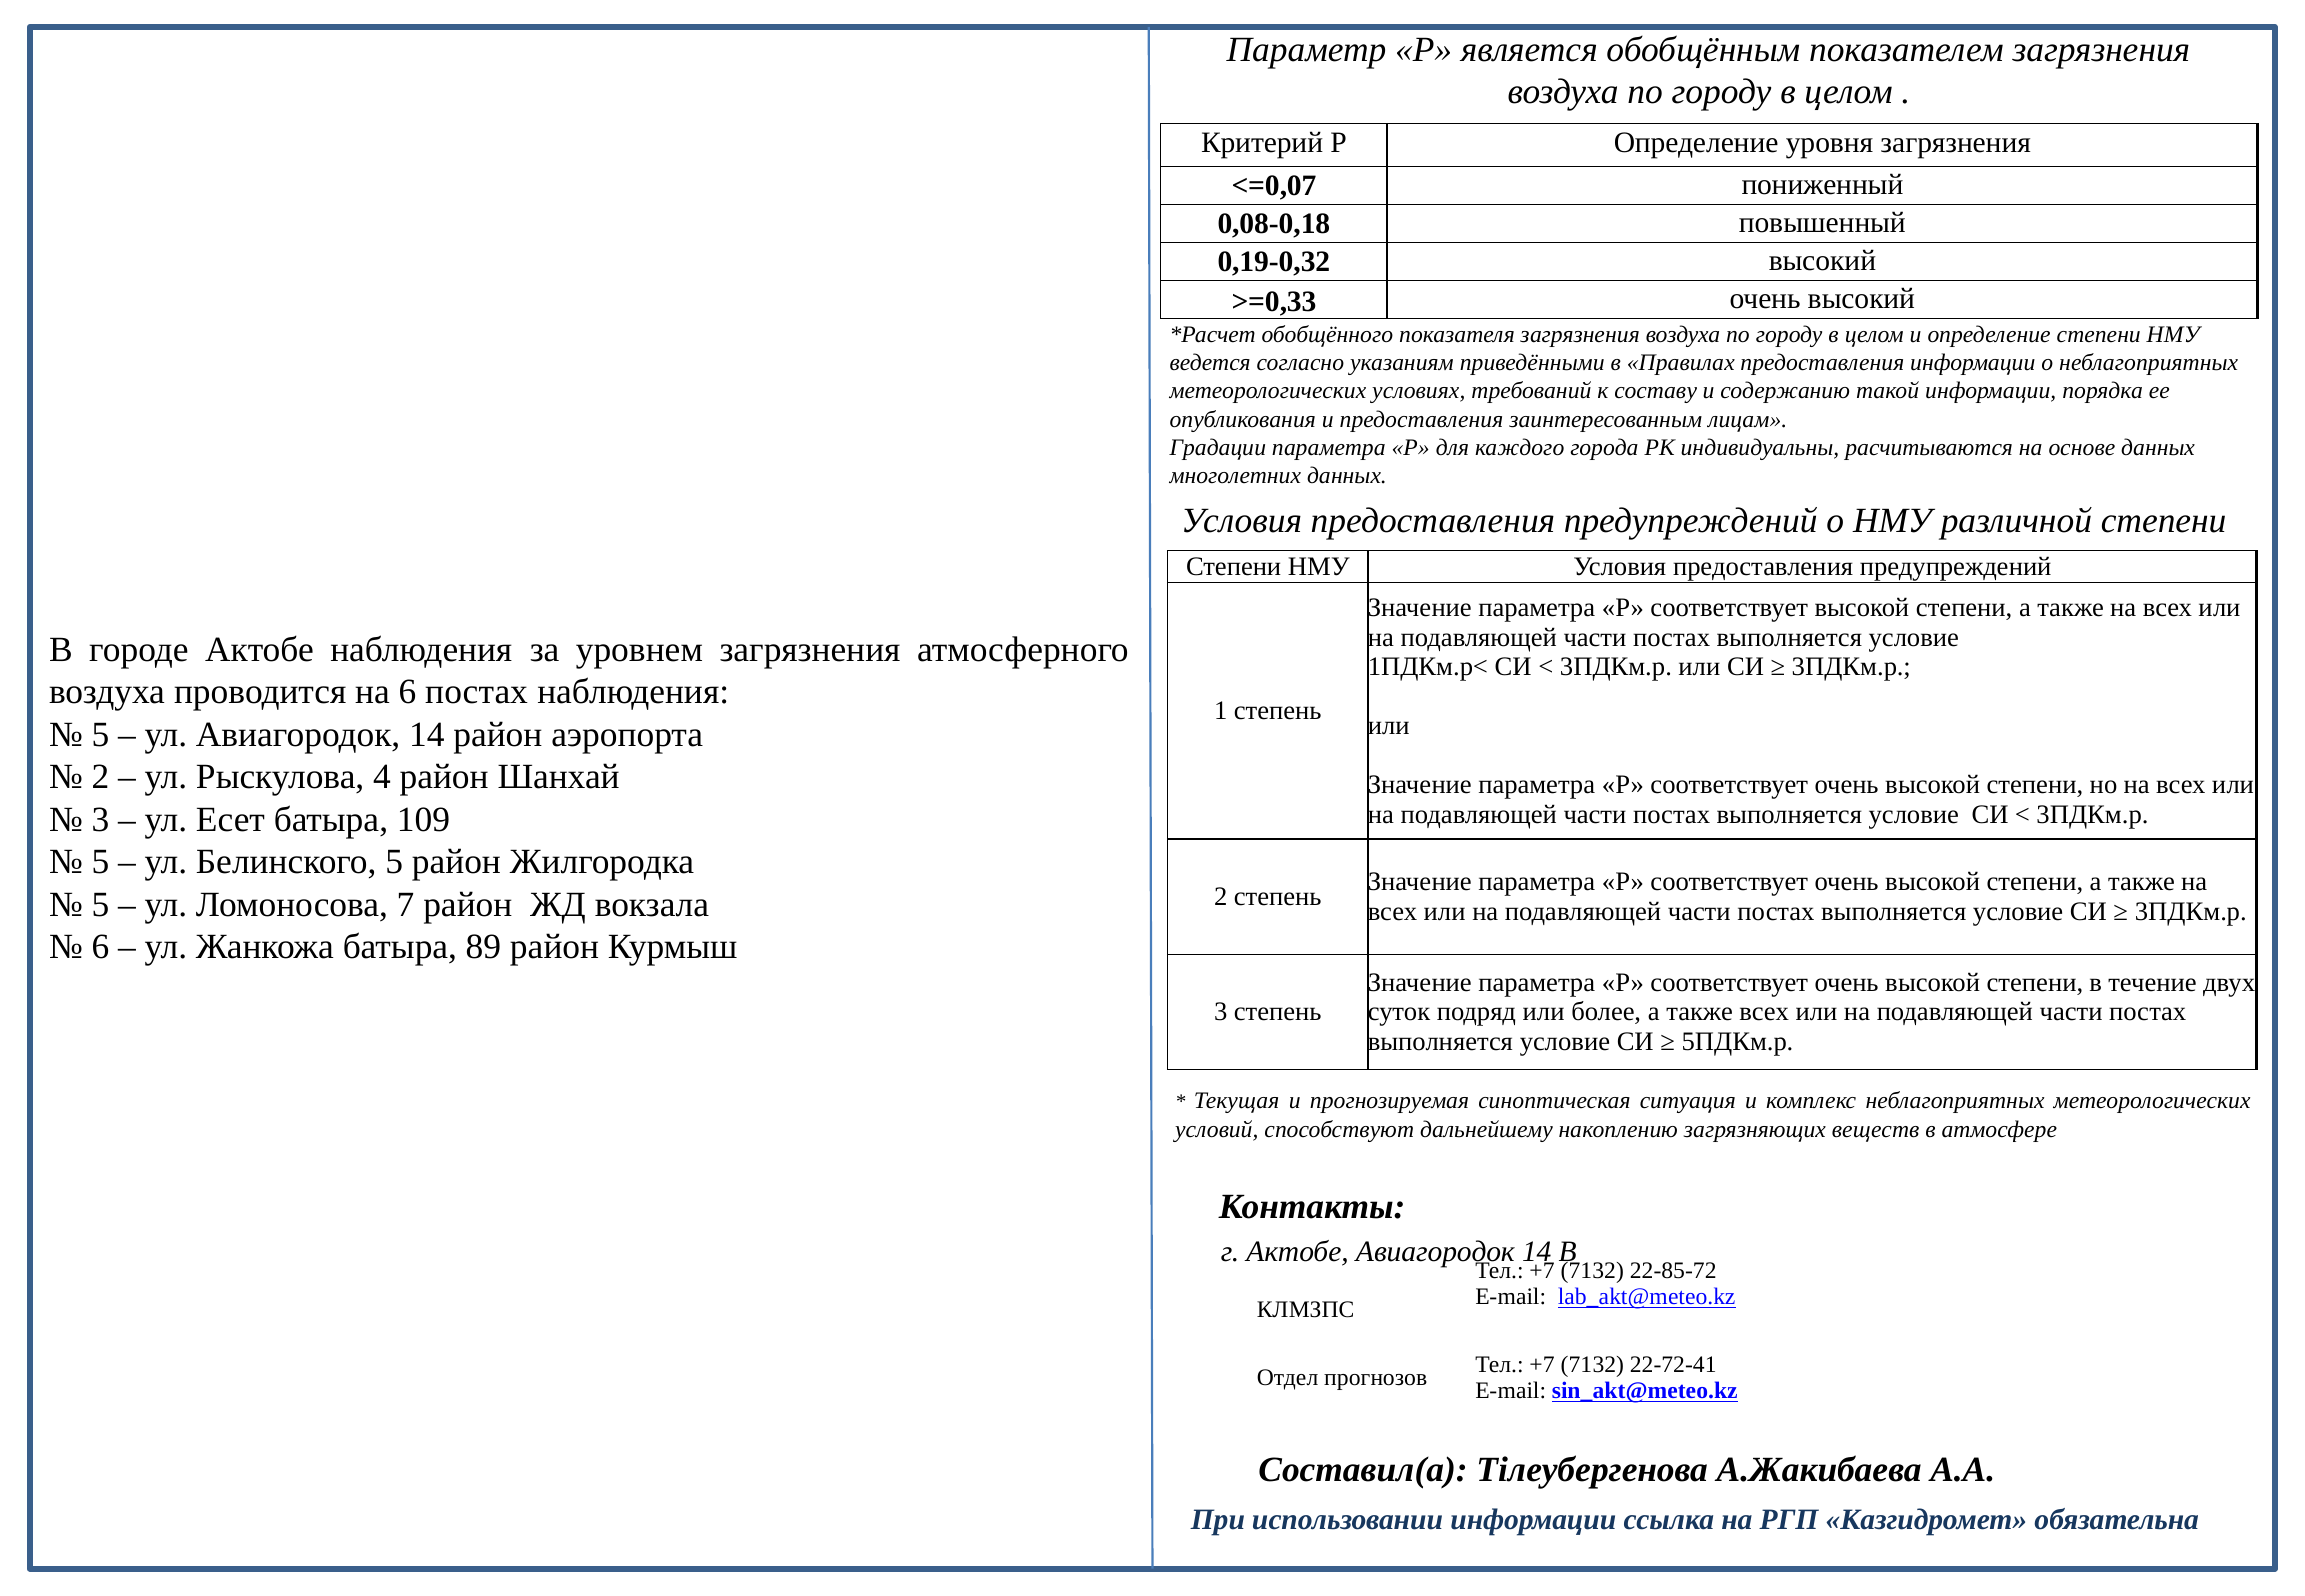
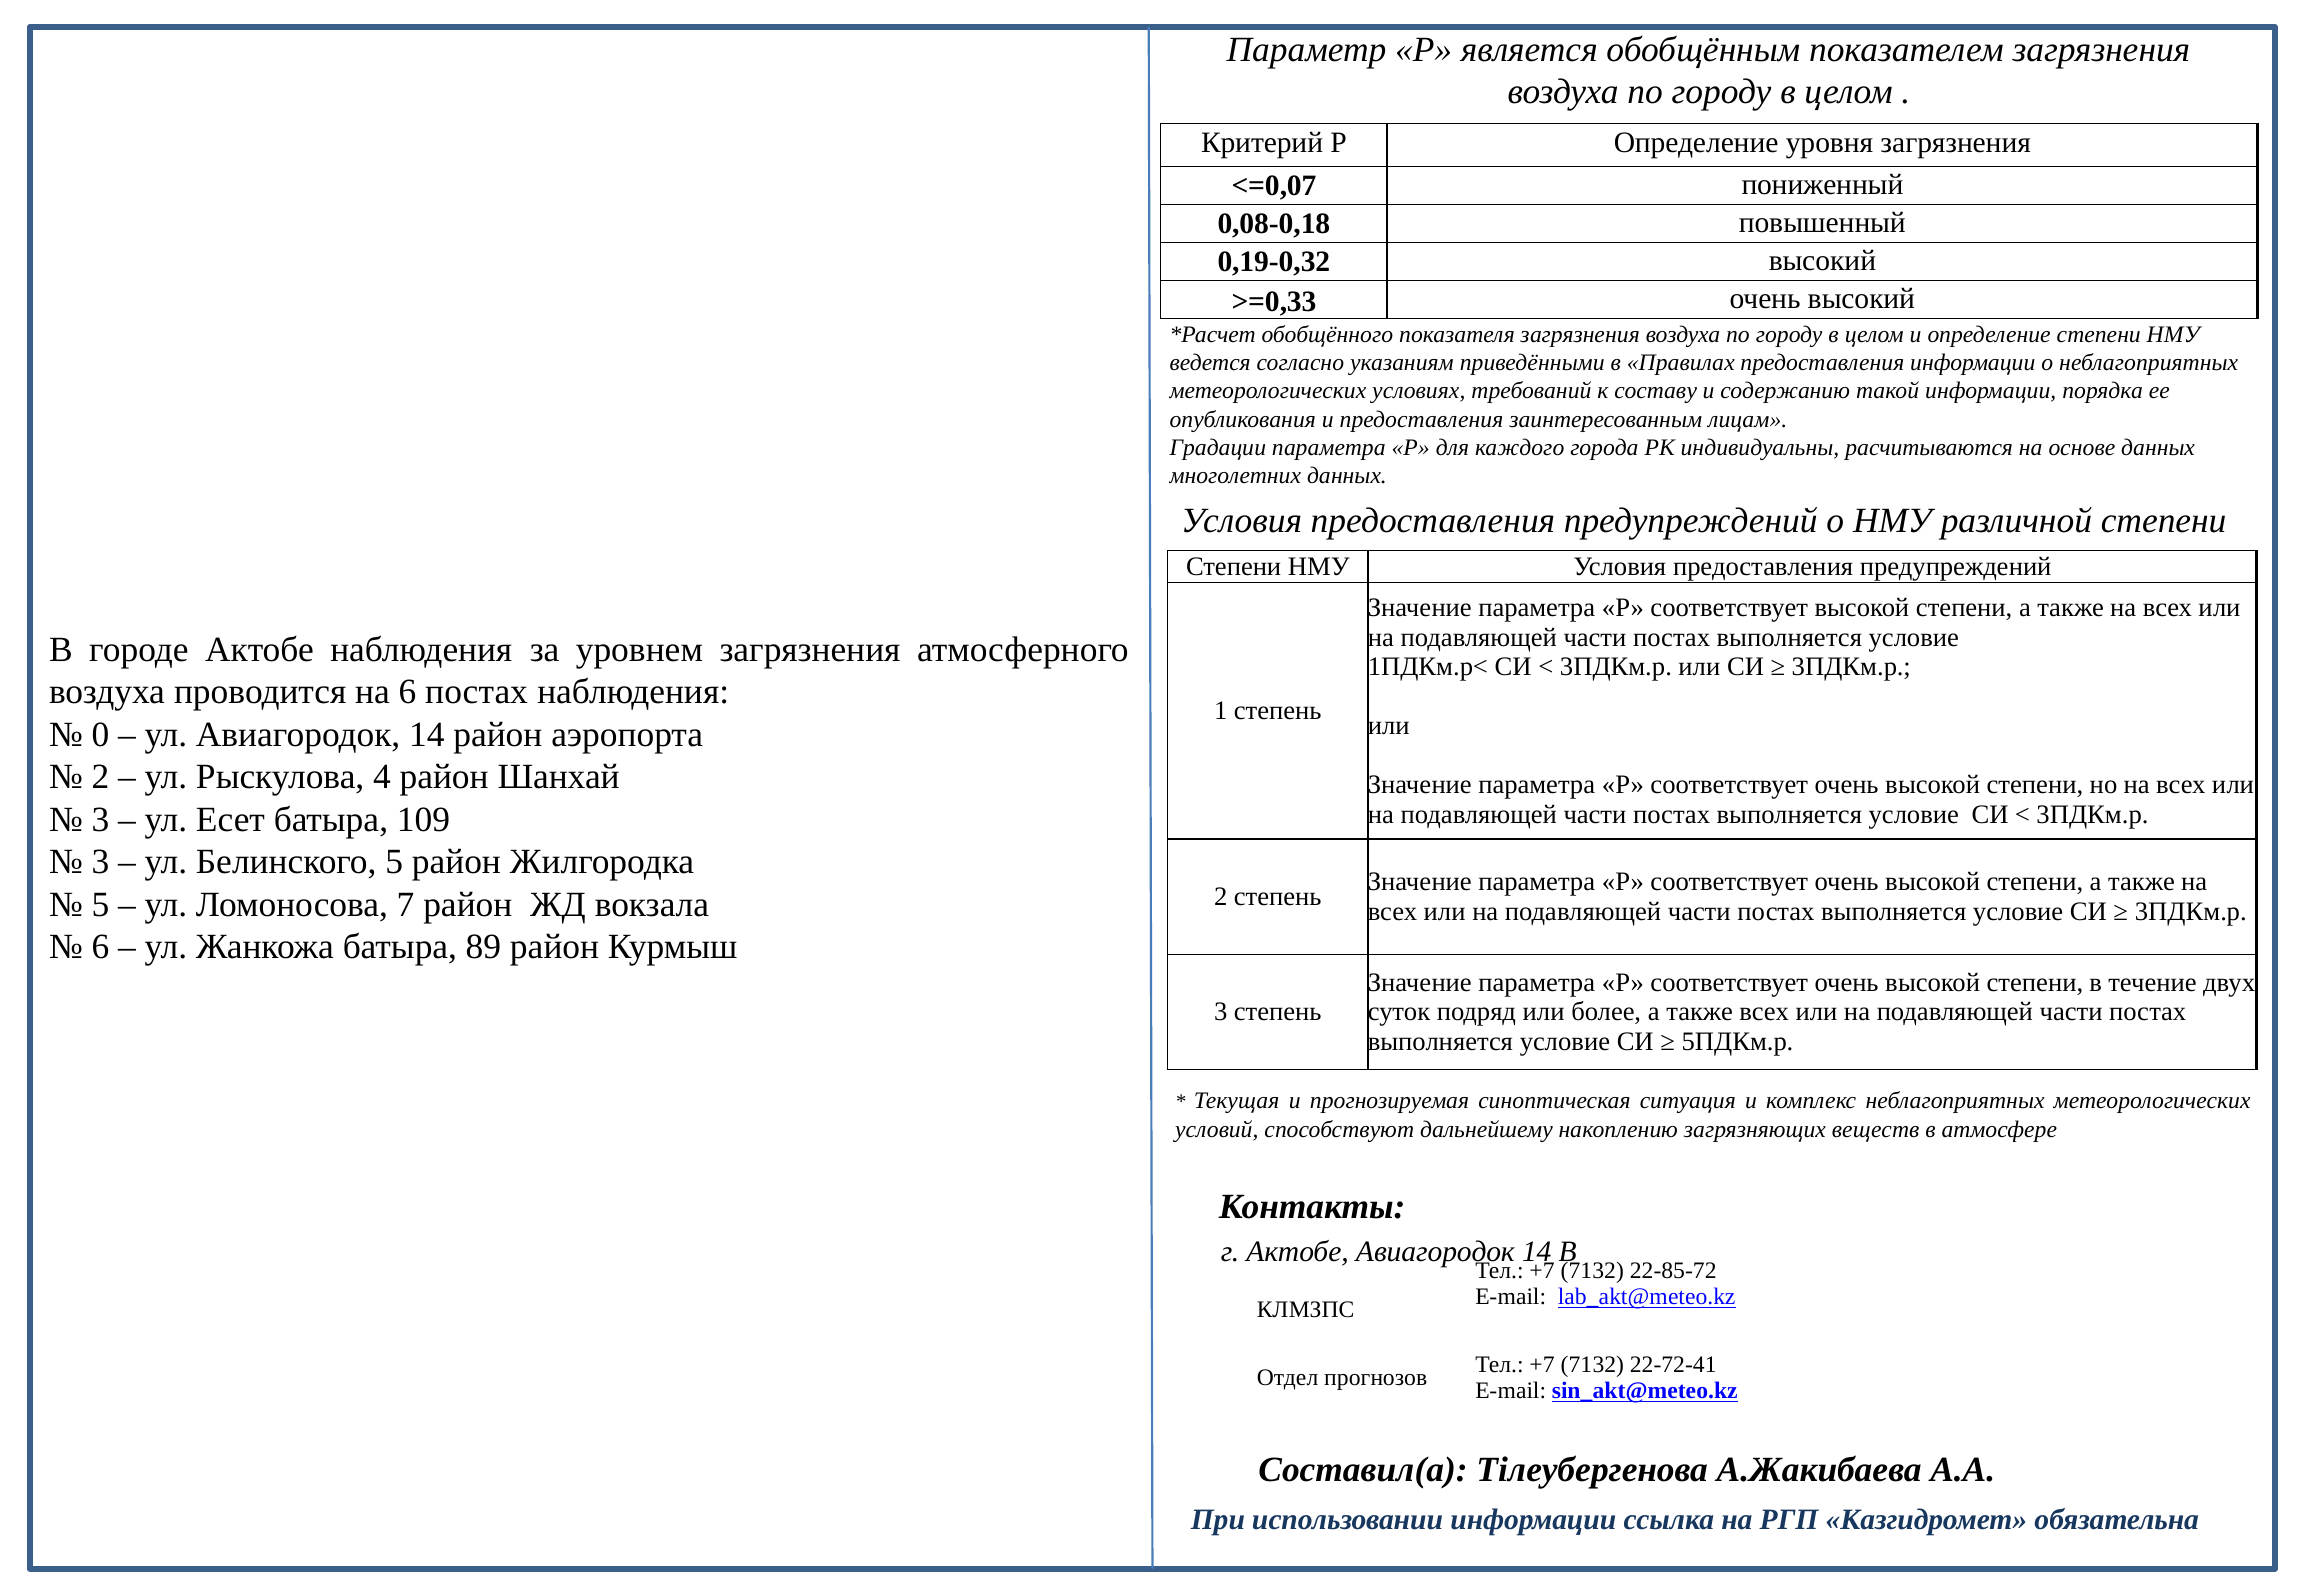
5 at (100, 734): 5 -> 0
5 at (100, 862): 5 -> 3
